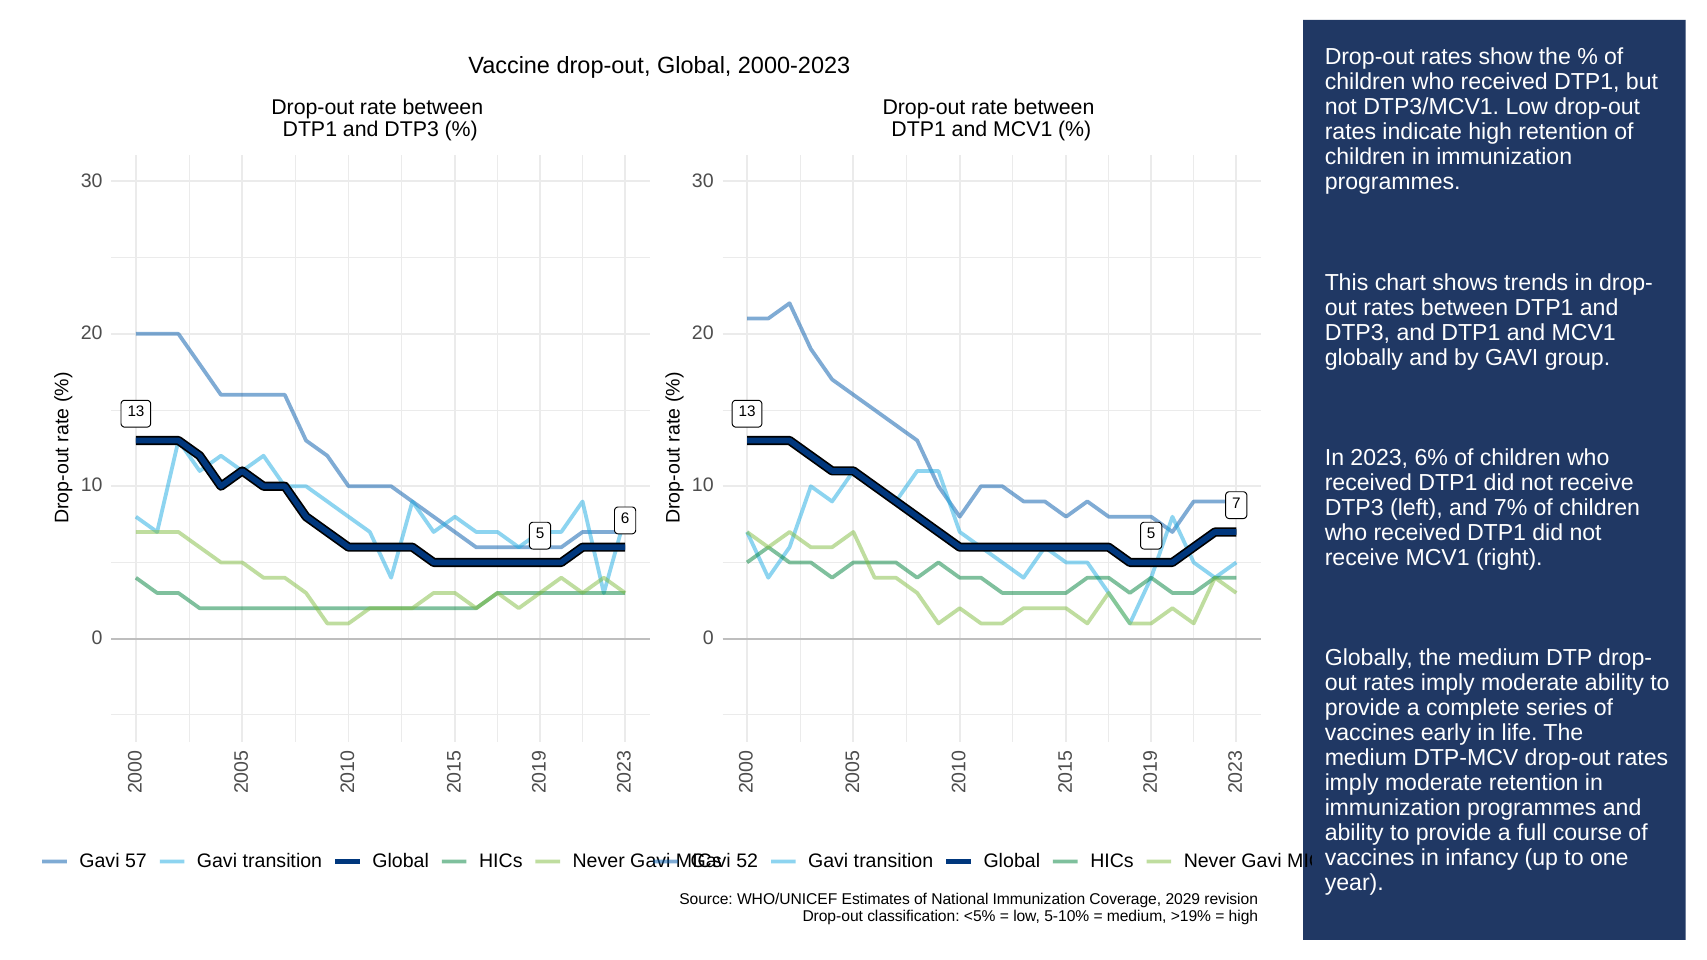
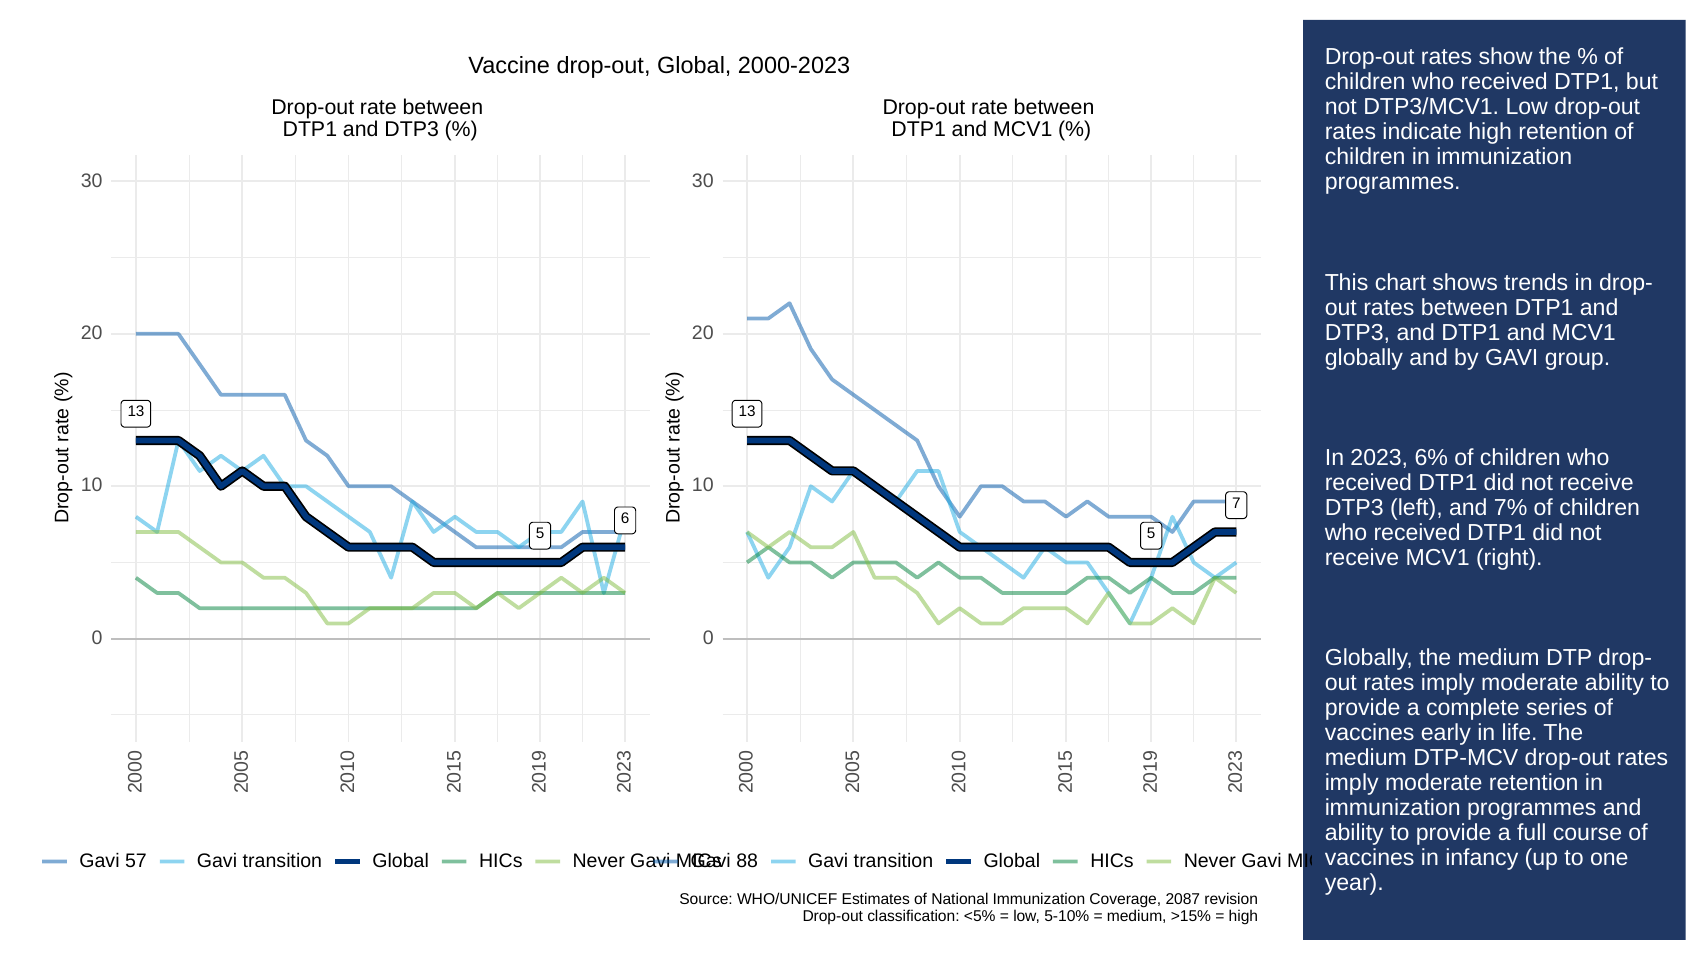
52: 52 -> 88
2029: 2029 -> 2087
>19%: >19% -> >15%
